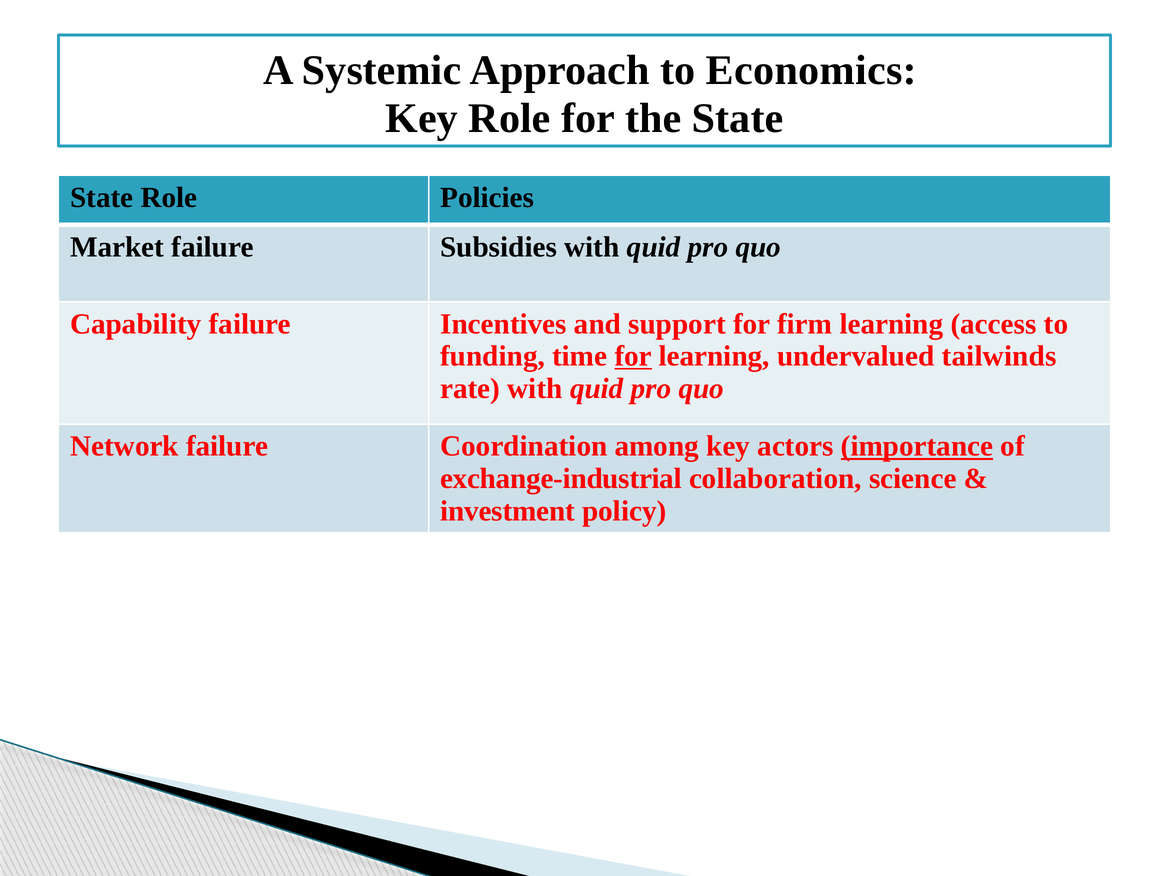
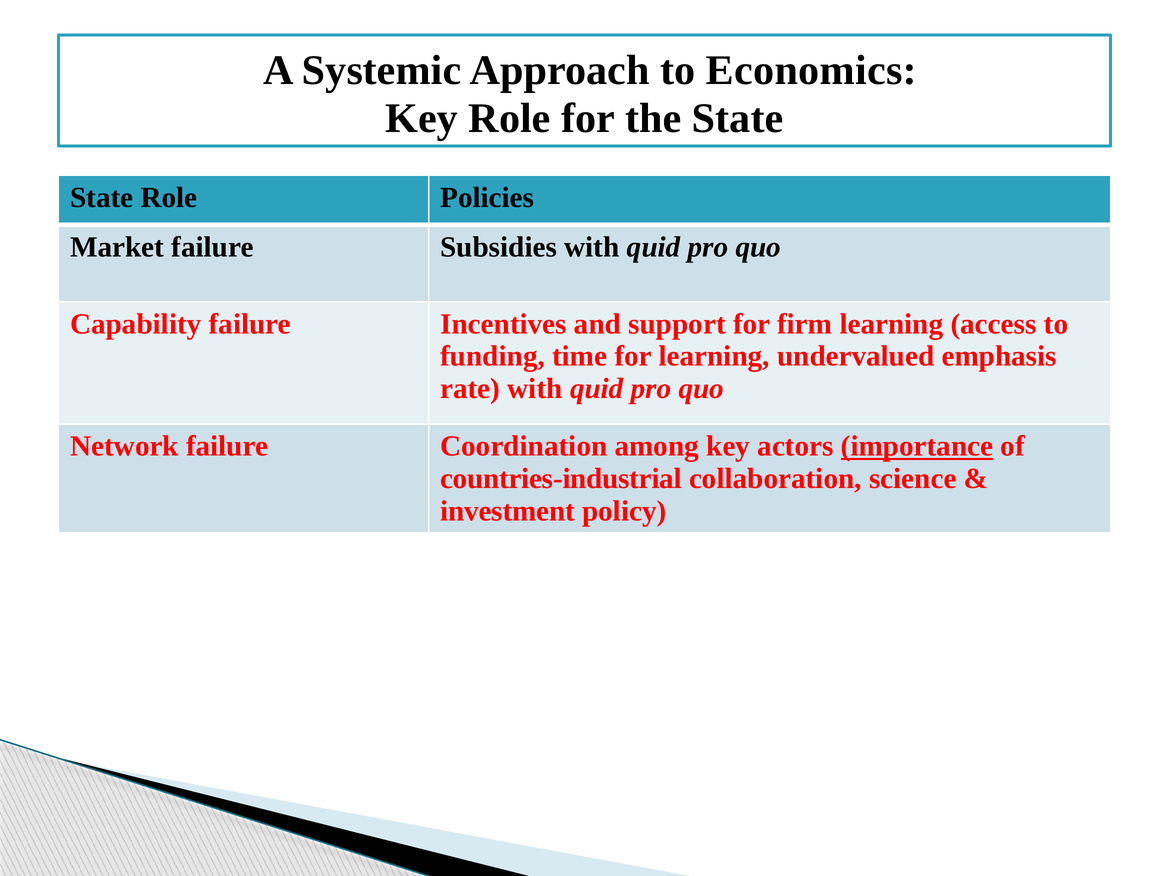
for at (633, 357) underline: present -> none
tailwinds: tailwinds -> emphasis
exchange-industrial: exchange-industrial -> countries-industrial
